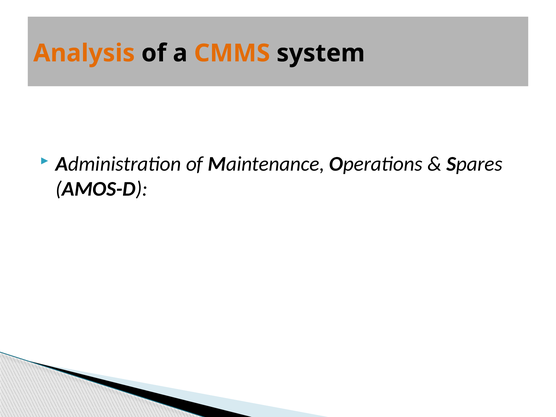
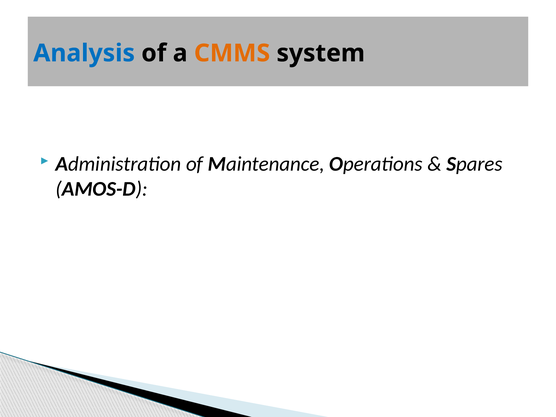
Analysis colour: orange -> blue
